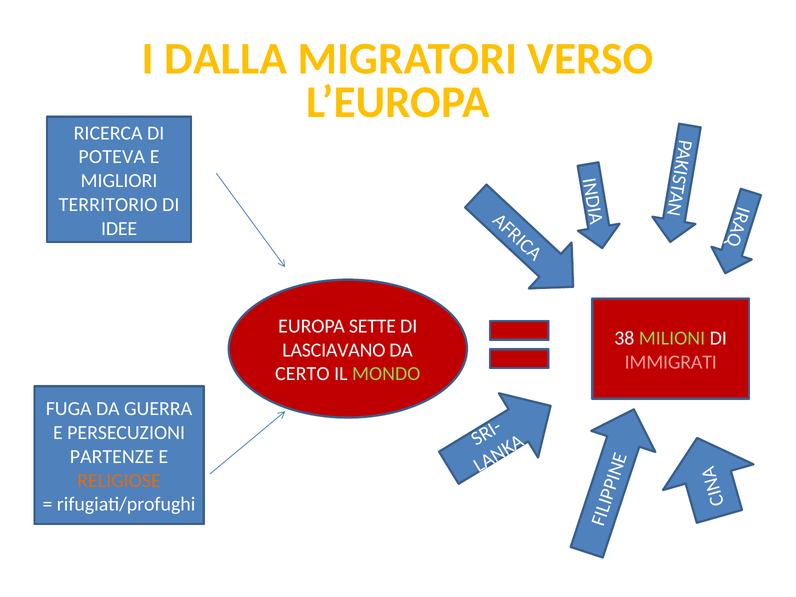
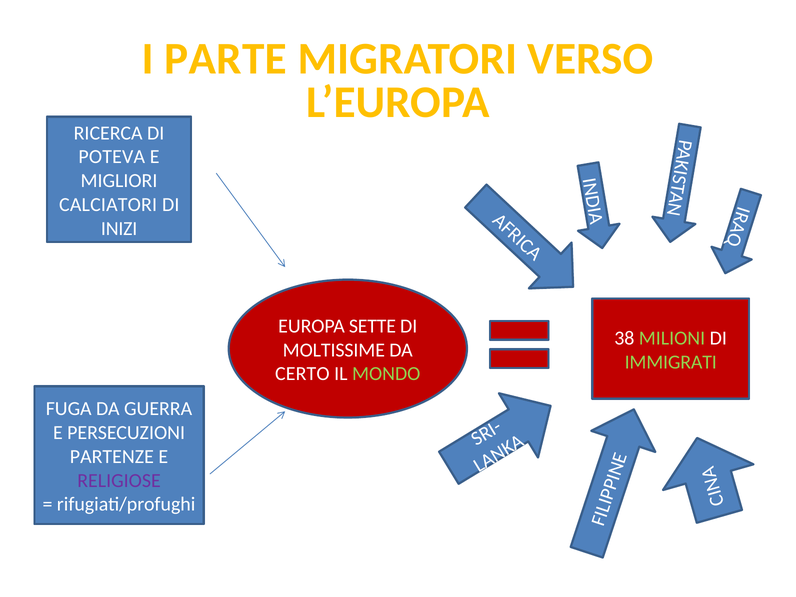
DALLA: DALLA -> PARTE
TERRITORIO: TERRITORIO -> CALCIATORI
IDEE: IDEE -> INIZI
LASCIAVANO: LASCIAVANO -> MOLTISSIME
IMMIGRATI colour: pink -> light green
RELIGIOSE colour: orange -> purple
